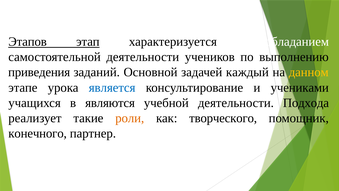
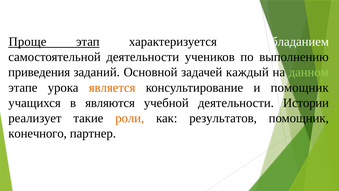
Этапов: Этапов -> Проще
данном colour: yellow -> light green
является colour: blue -> orange
и учениками: учениками -> помощник
Подхода: Подхода -> Истории
творческого: творческого -> результатов
